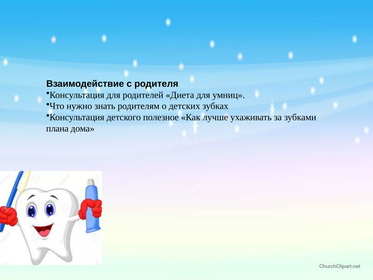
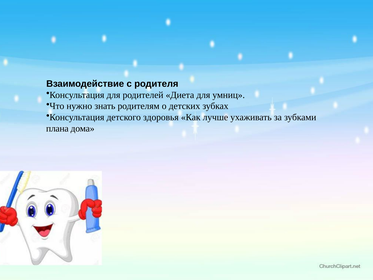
полезное: полезное -> здоровья
